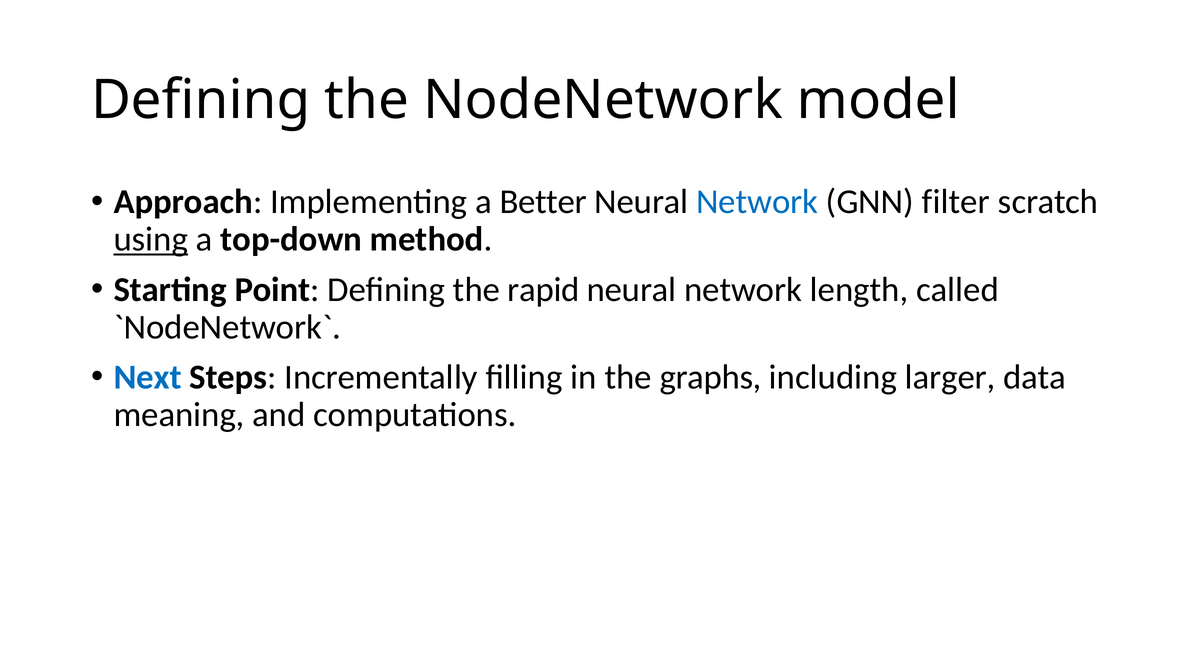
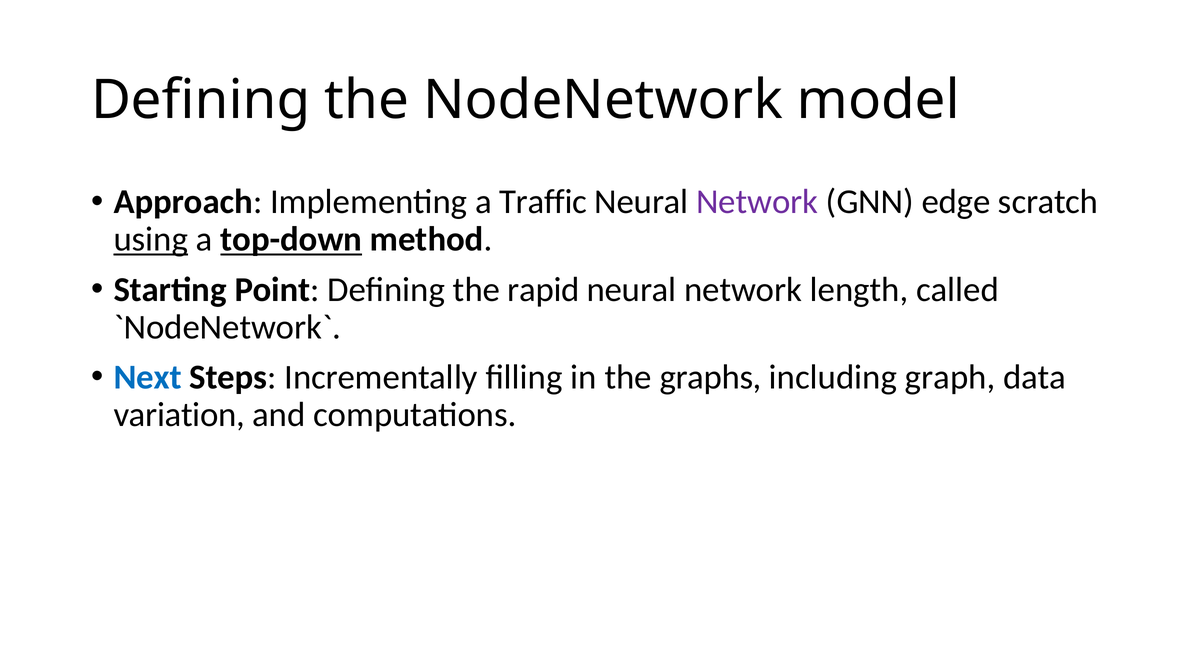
Better: Better -> Traffic
Network at (757, 202) colour: blue -> purple
filter: filter -> edge
top-down underline: none -> present
larger: larger -> graph
meaning: meaning -> variation
